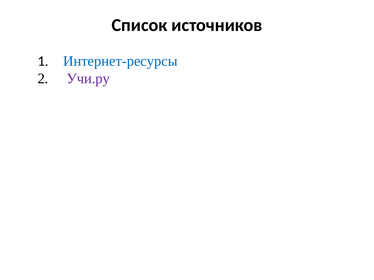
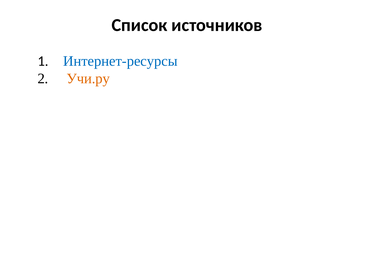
Учи.ру colour: purple -> orange
